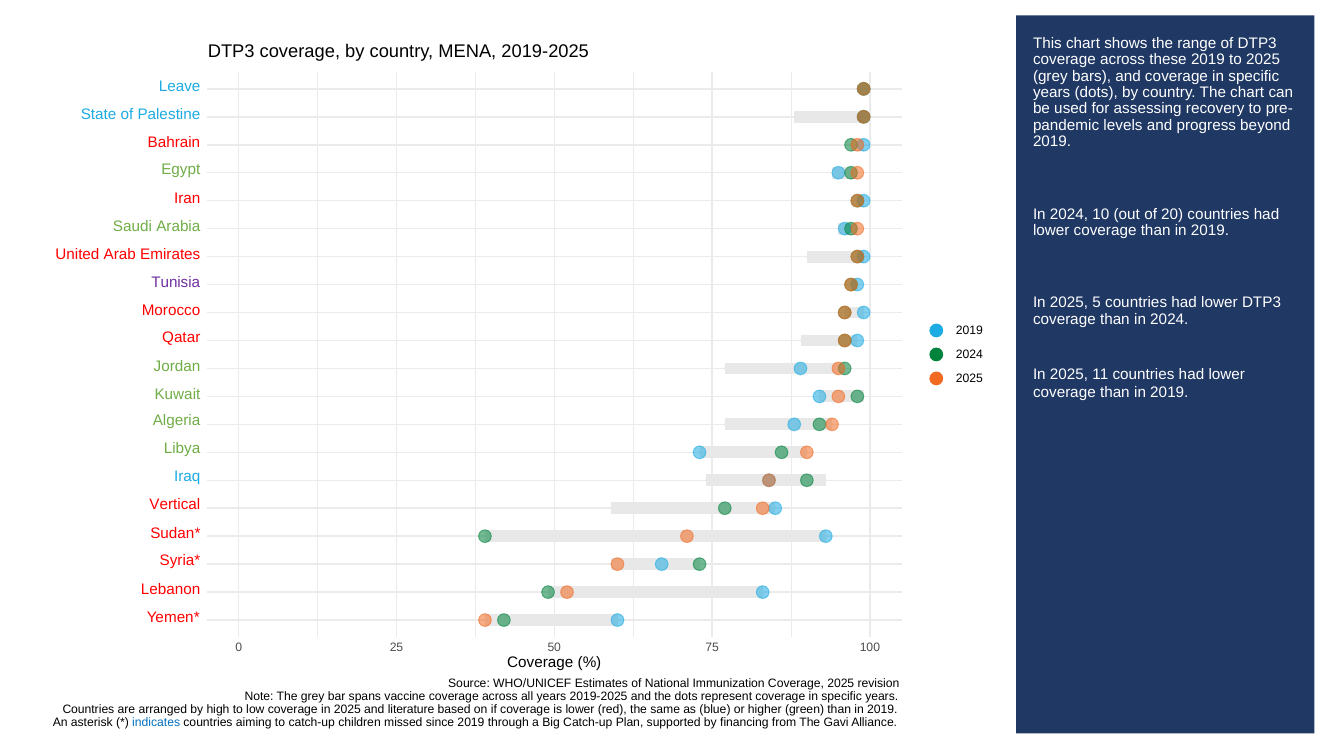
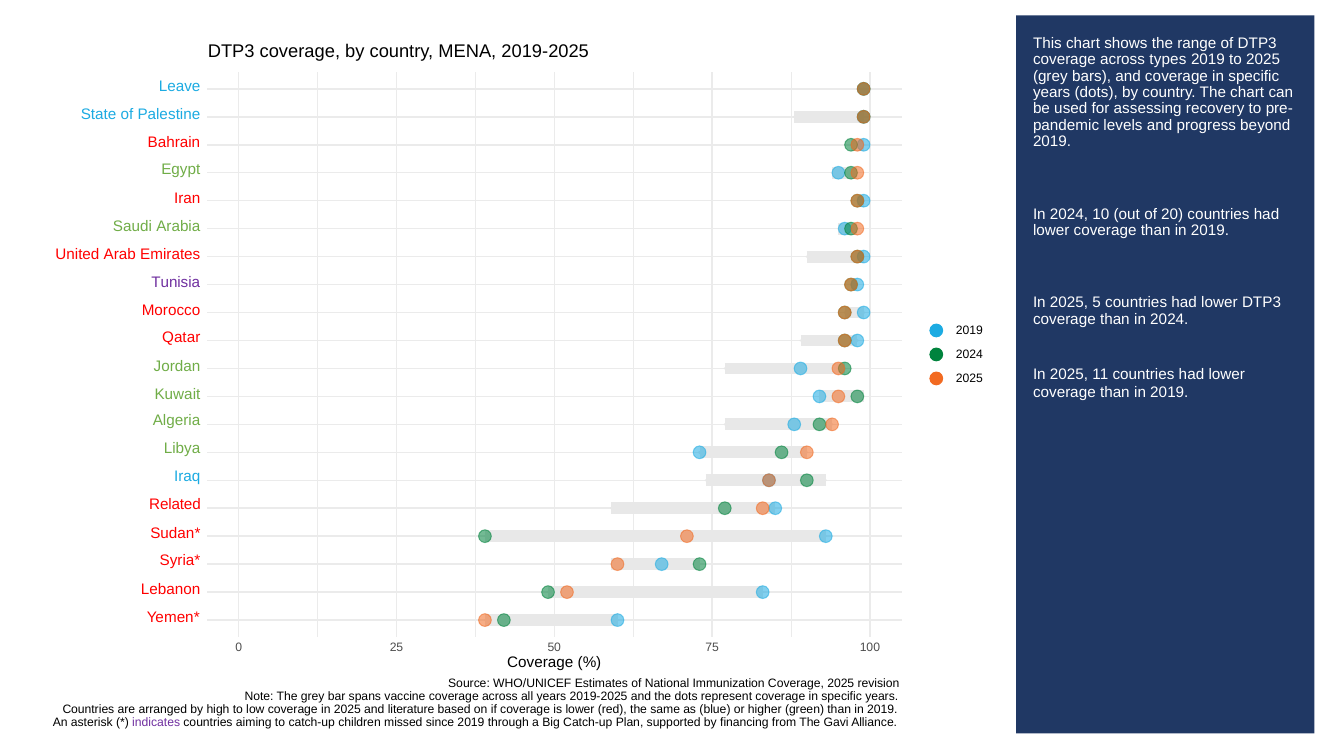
these: these -> types
Vertical: Vertical -> Related
indicates colour: blue -> purple
